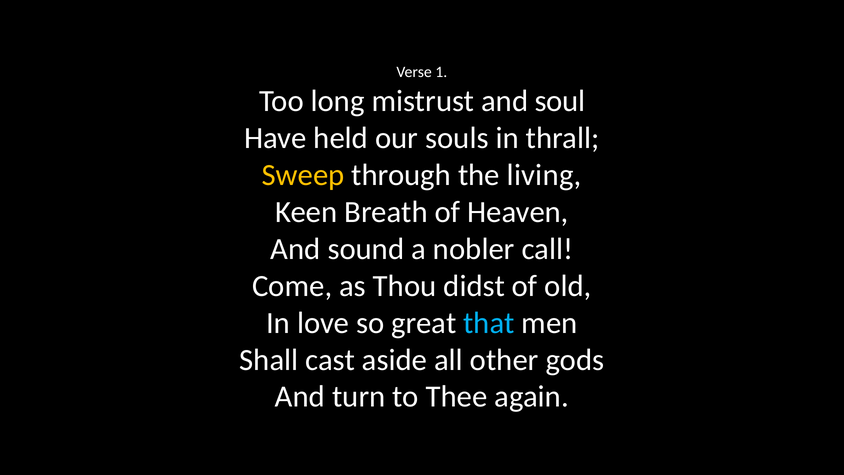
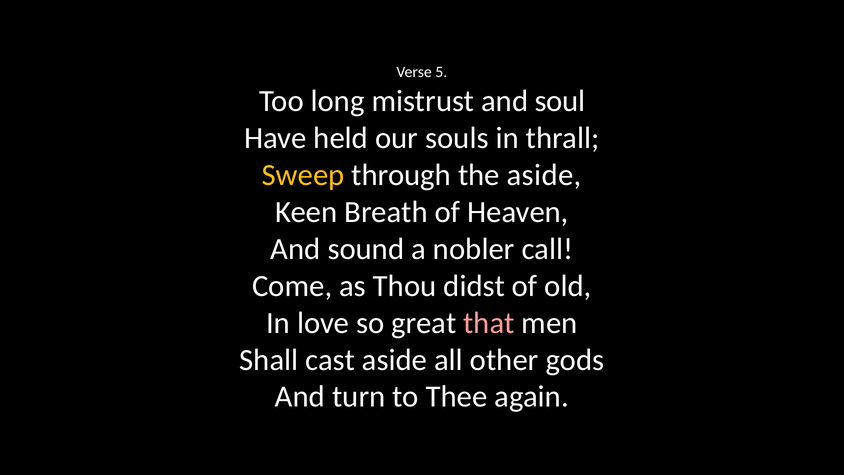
1: 1 -> 5
the living: living -> aside
that colour: light blue -> pink
